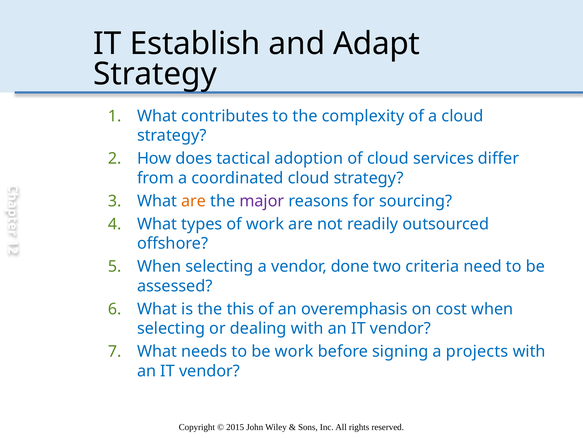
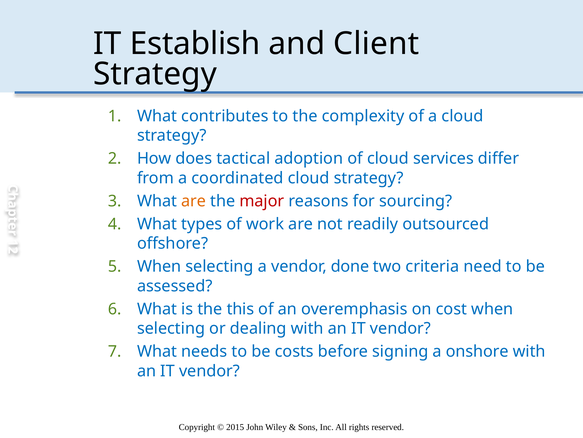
Adapt: Adapt -> Client
major colour: purple -> red
be work: work -> costs
projects: projects -> onshore
